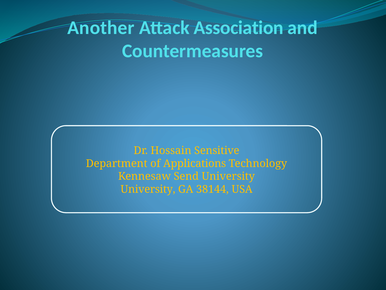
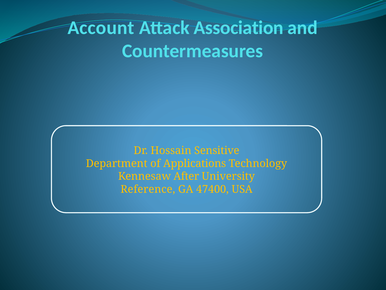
Another: Another -> Account
Send: Send -> After
University at (148, 189): University -> Reference
38144: 38144 -> 47400
